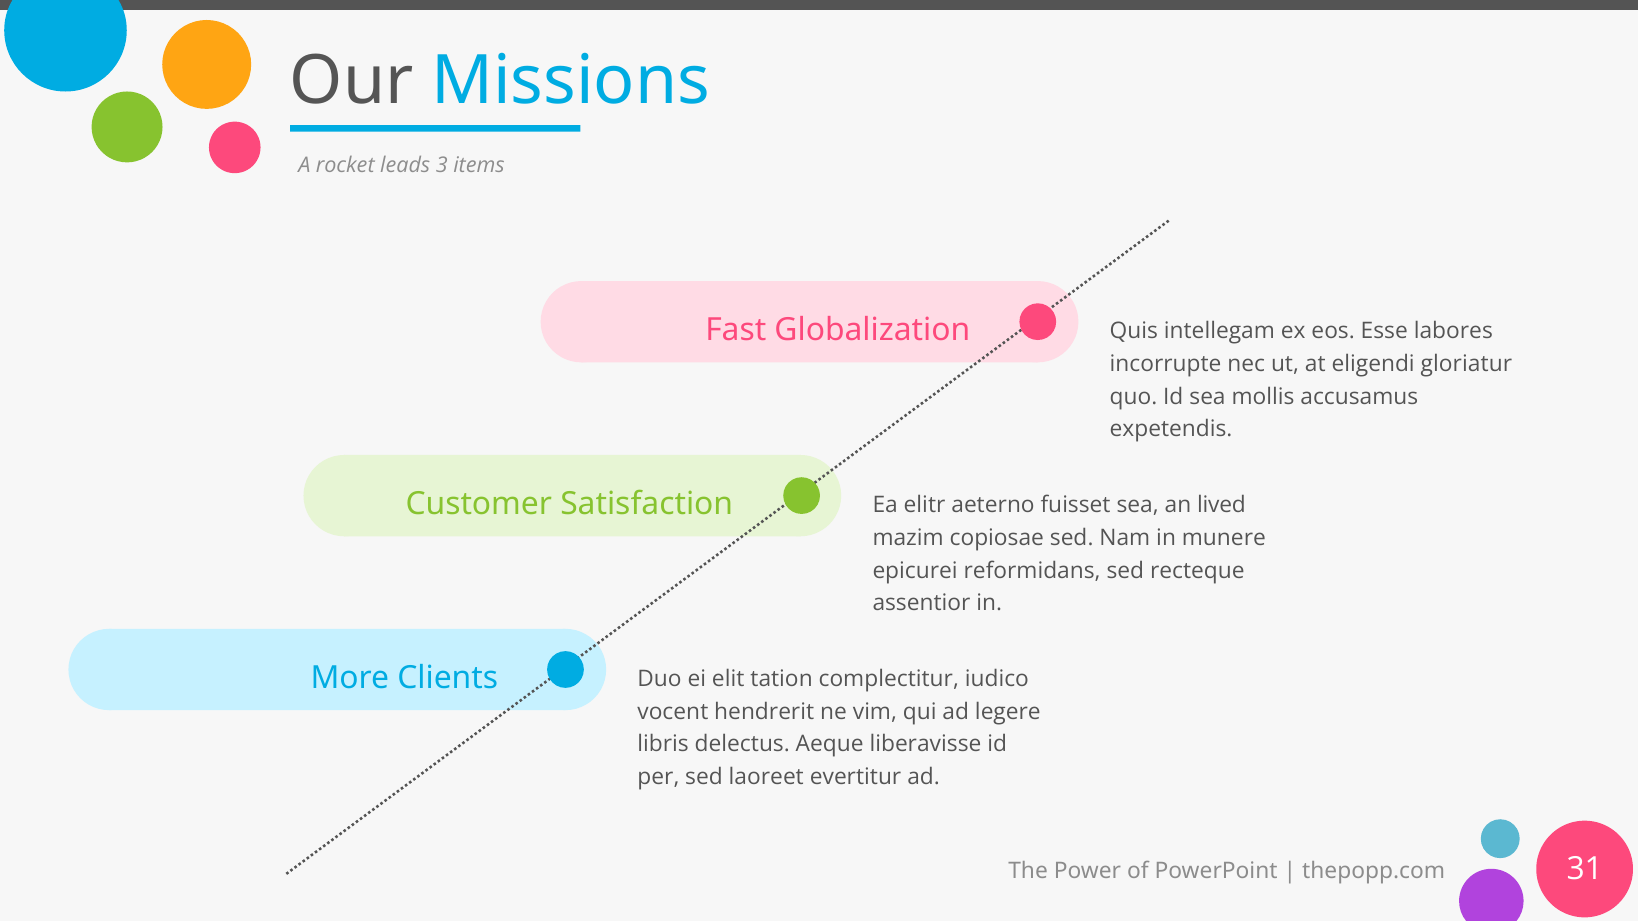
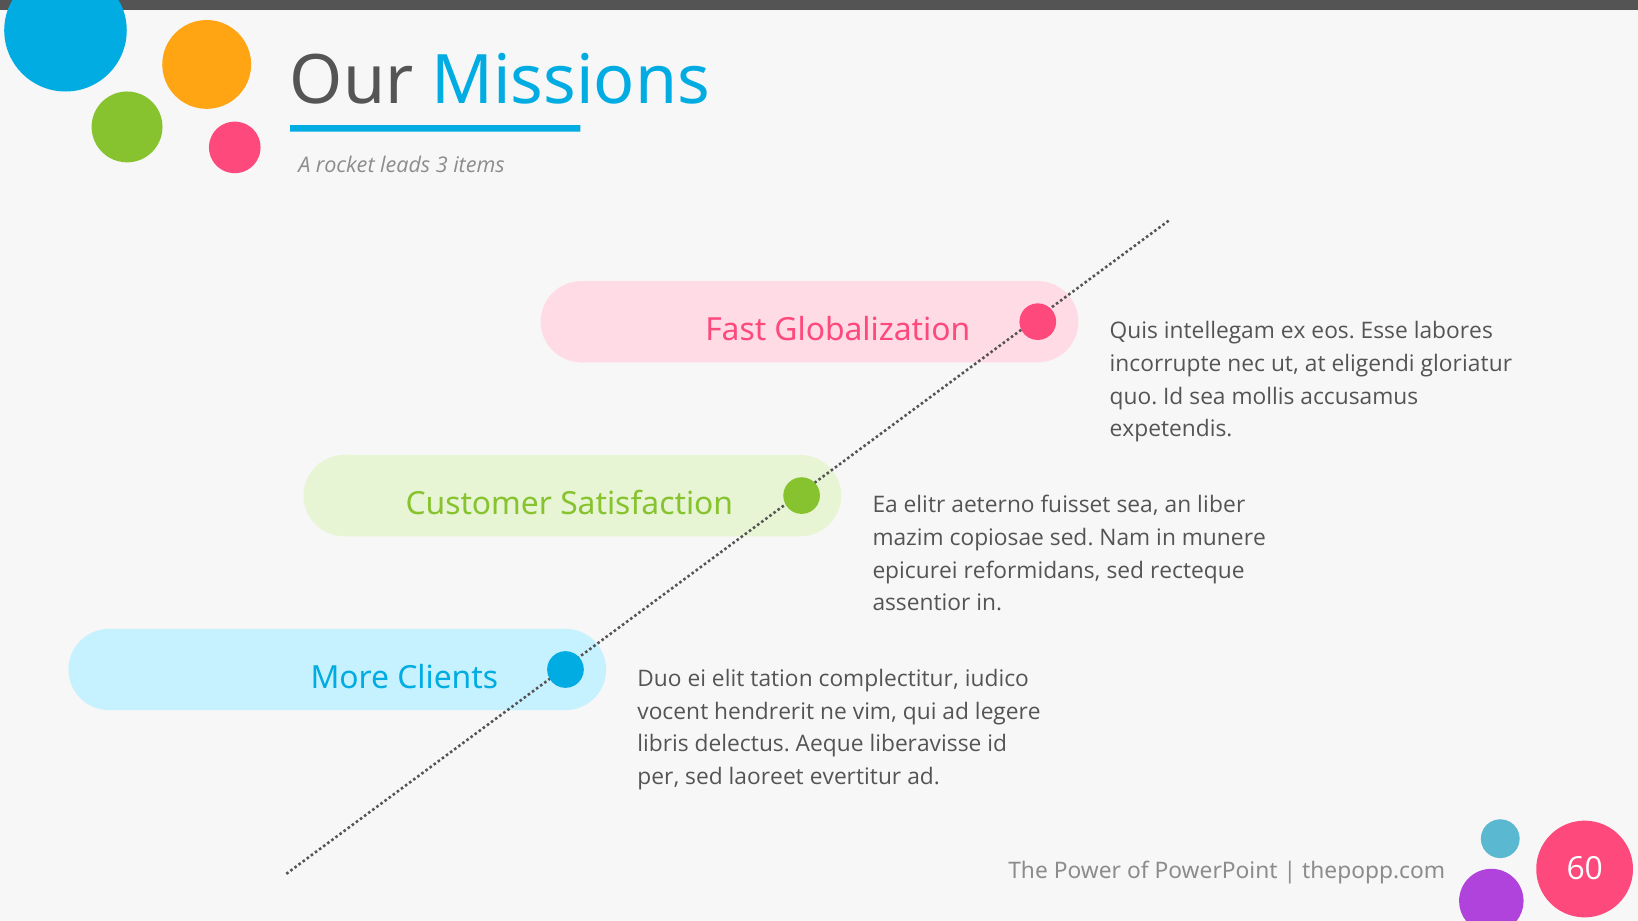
lived: lived -> liber
31: 31 -> 60
